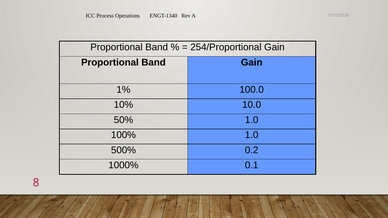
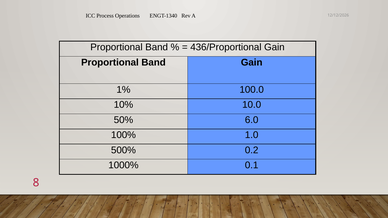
254/Proportional: 254/Proportional -> 436/Proportional
50% 1.0: 1.0 -> 6.0
